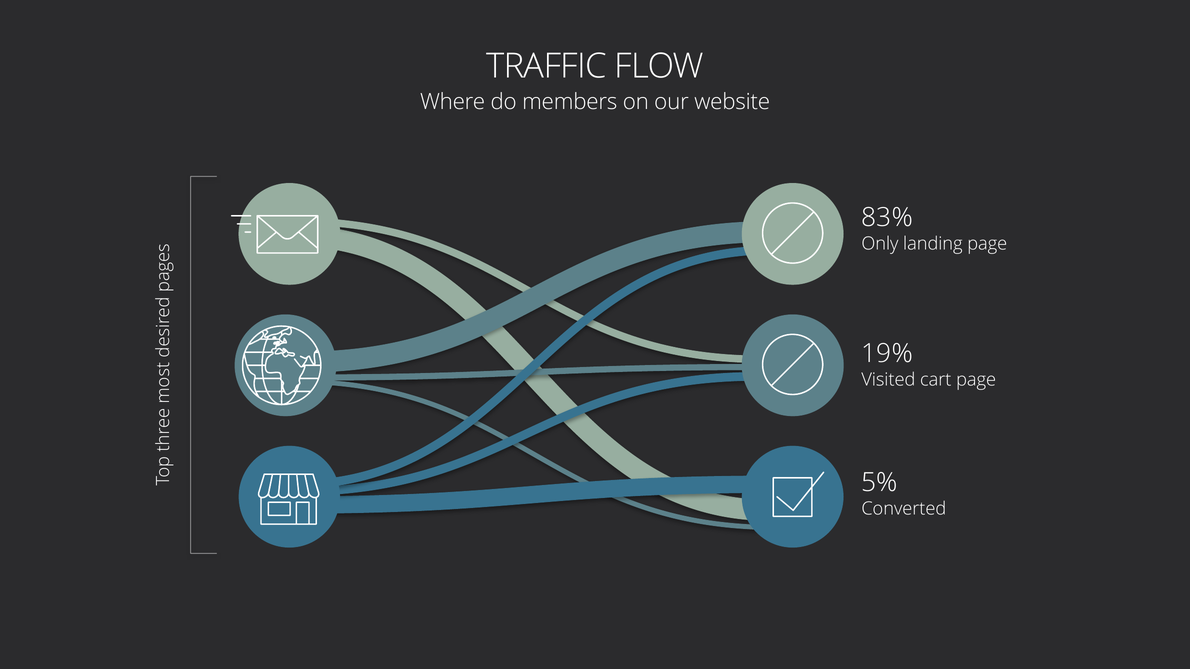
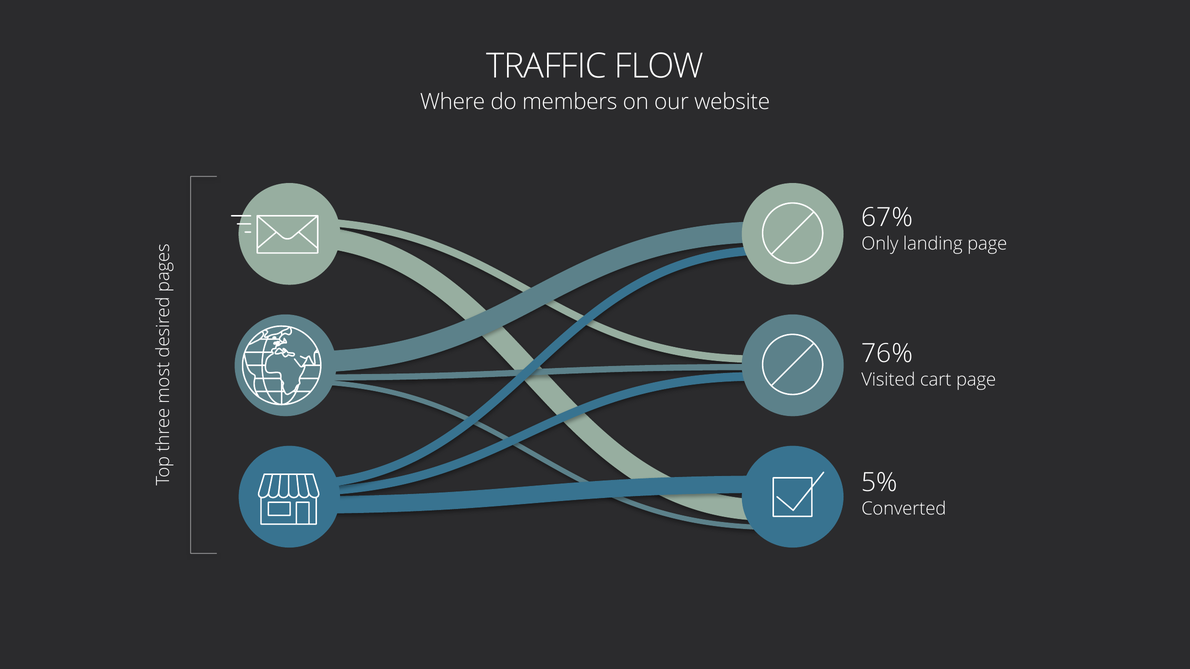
83%: 83% -> 67%
19%: 19% -> 76%
